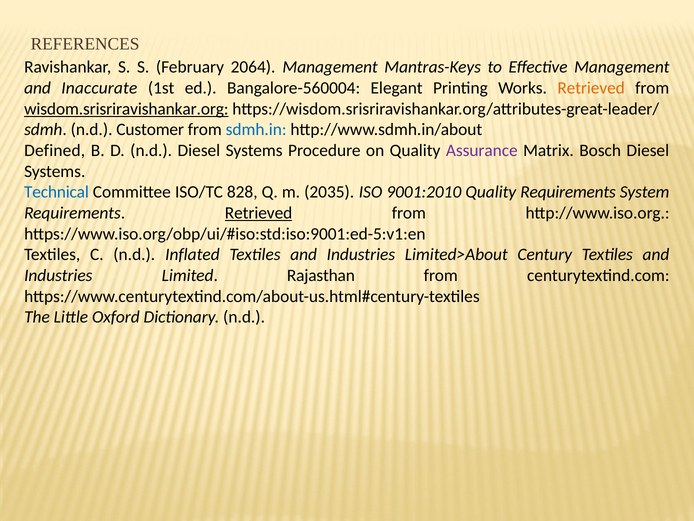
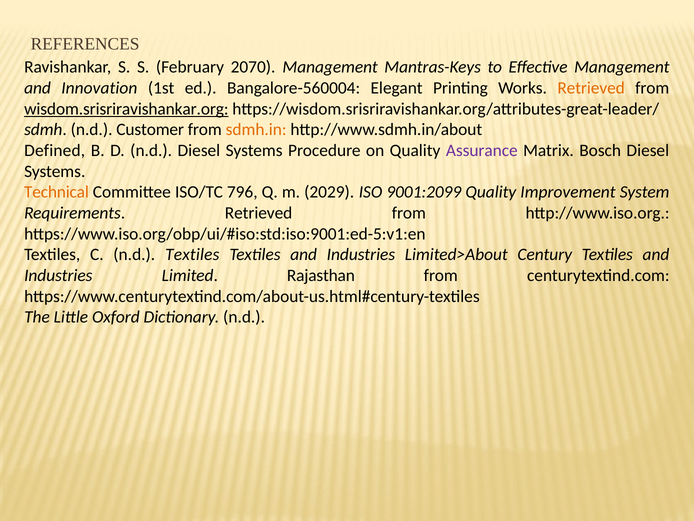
2064: 2064 -> 2070
Inaccurate: Inaccurate -> Innovation
sdmh.in colour: blue -> orange
Technical colour: blue -> orange
828: 828 -> 796
2035: 2035 -> 2029
9001:2010: 9001:2010 -> 9001:2099
Quality Requirements: Requirements -> Improvement
Retrieved at (259, 213) underline: present -> none
n.d Inflated: Inflated -> Textiles
